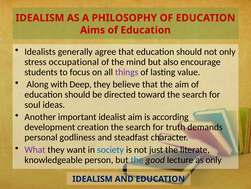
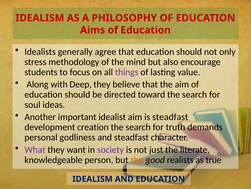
occupational: occupational -> methodology
is according: according -> steadfast
society colour: blue -> purple
the at (137, 159) colour: blue -> orange
lecture: lecture -> realists
as only: only -> true
